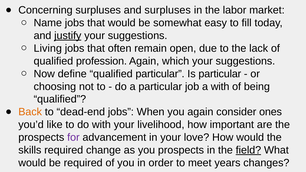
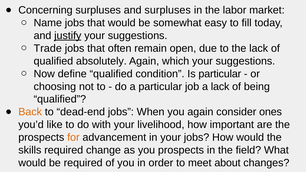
Living: Living -> Trade
profession: profession -> absolutely
qualified particular: particular -> condition
a with: with -> lack
for colour: purple -> orange
your love: love -> jobs
field underline: present -> none
years: years -> about
